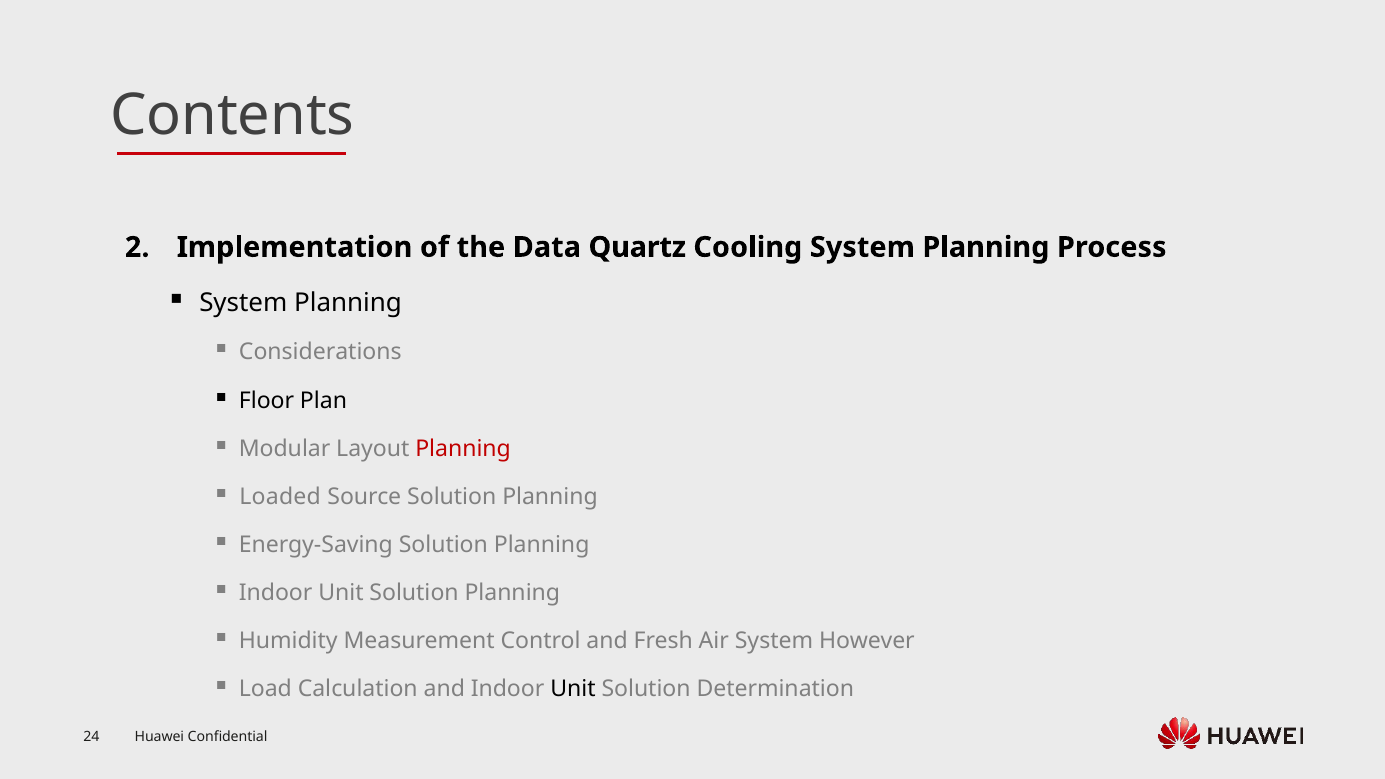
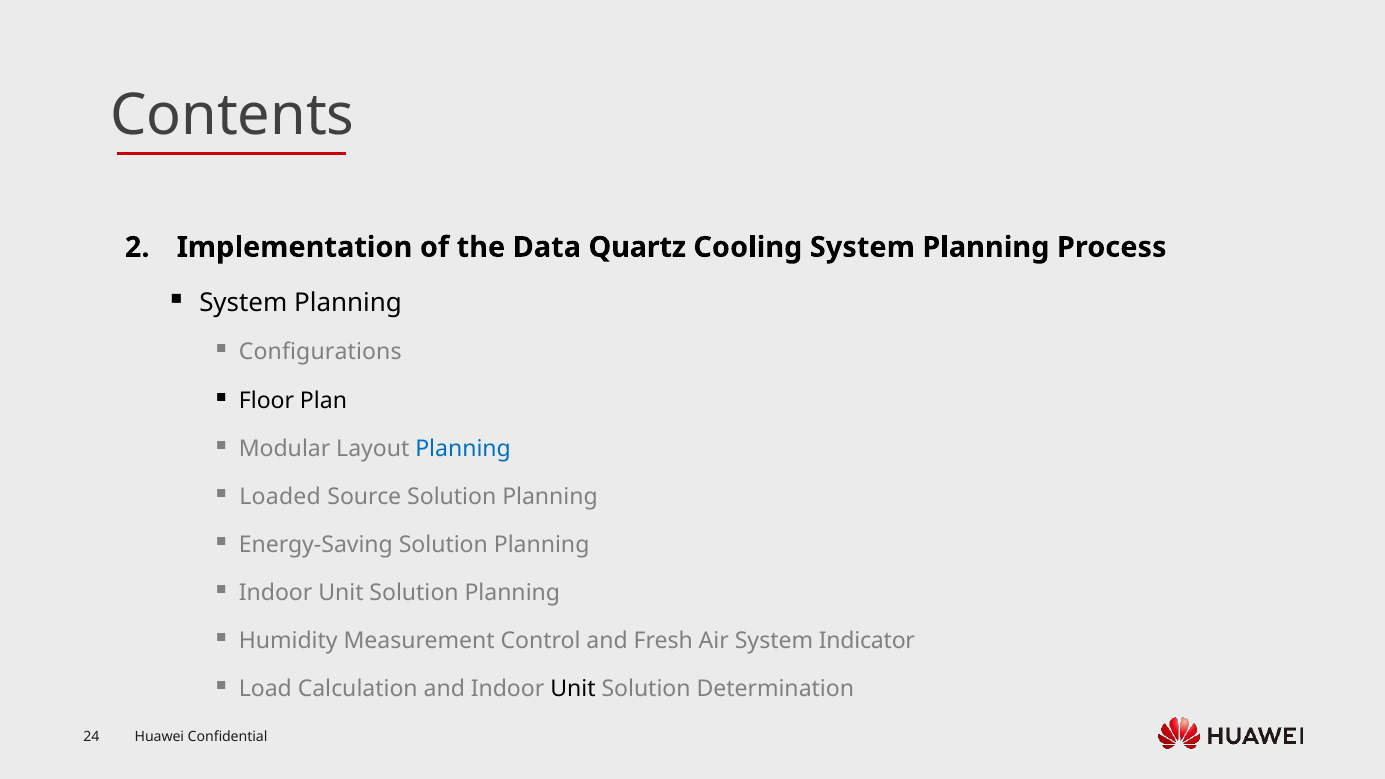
Considerations: Considerations -> Configurations
Planning at (463, 449) colour: red -> blue
However: However -> Indicator
